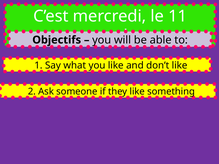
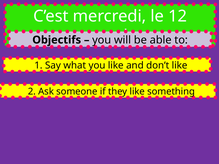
11: 11 -> 12
